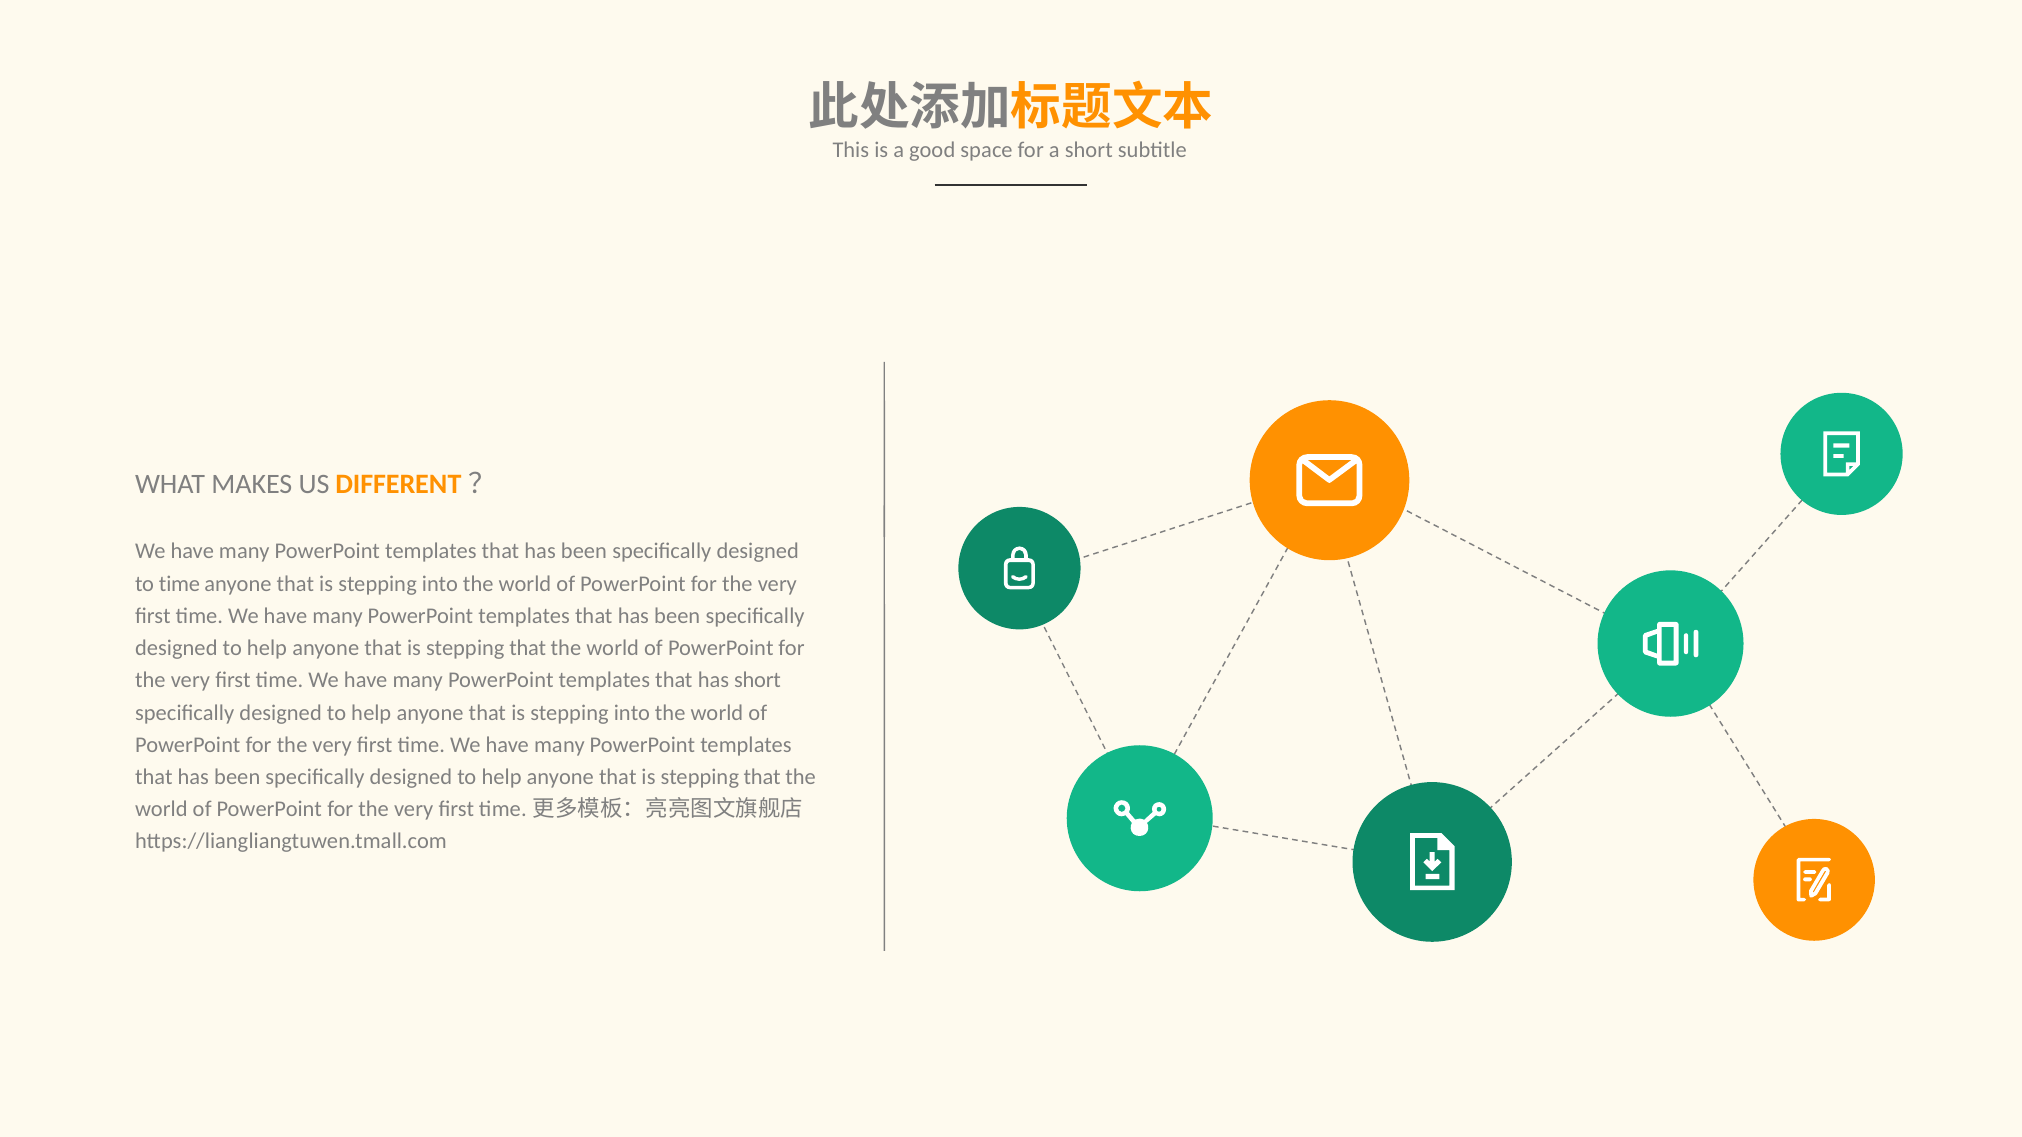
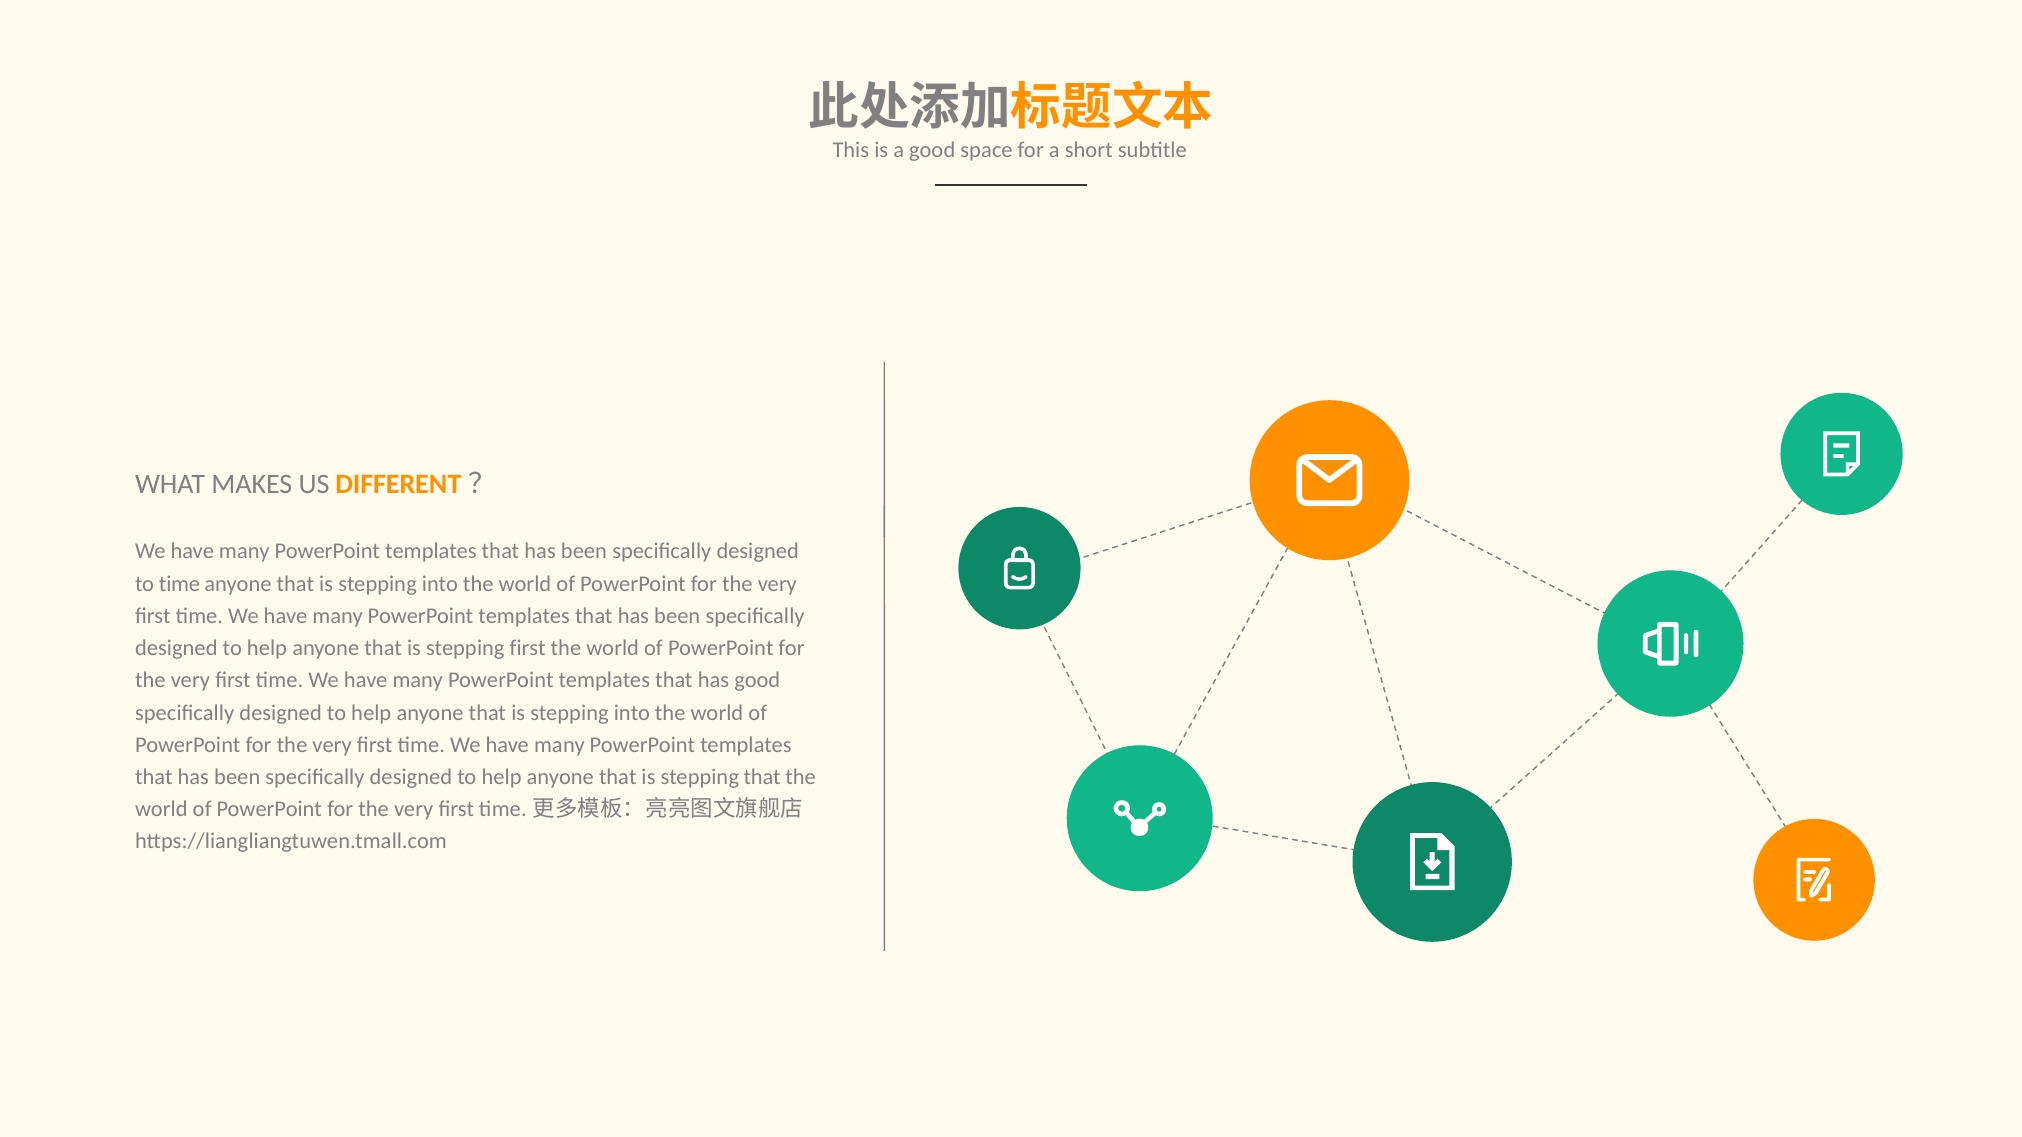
that at (528, 648): that -> first
has short: short -> good
